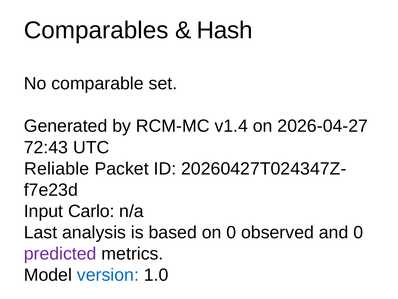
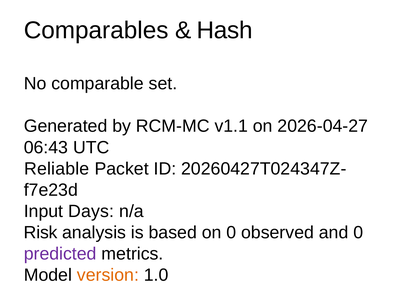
v1.4: v1.4 -> v1.1
72:43: 72:43 -> 06:43
Carlo: Carlo -> Days
Last: Last -> Risk
version colour: blue -> orange
